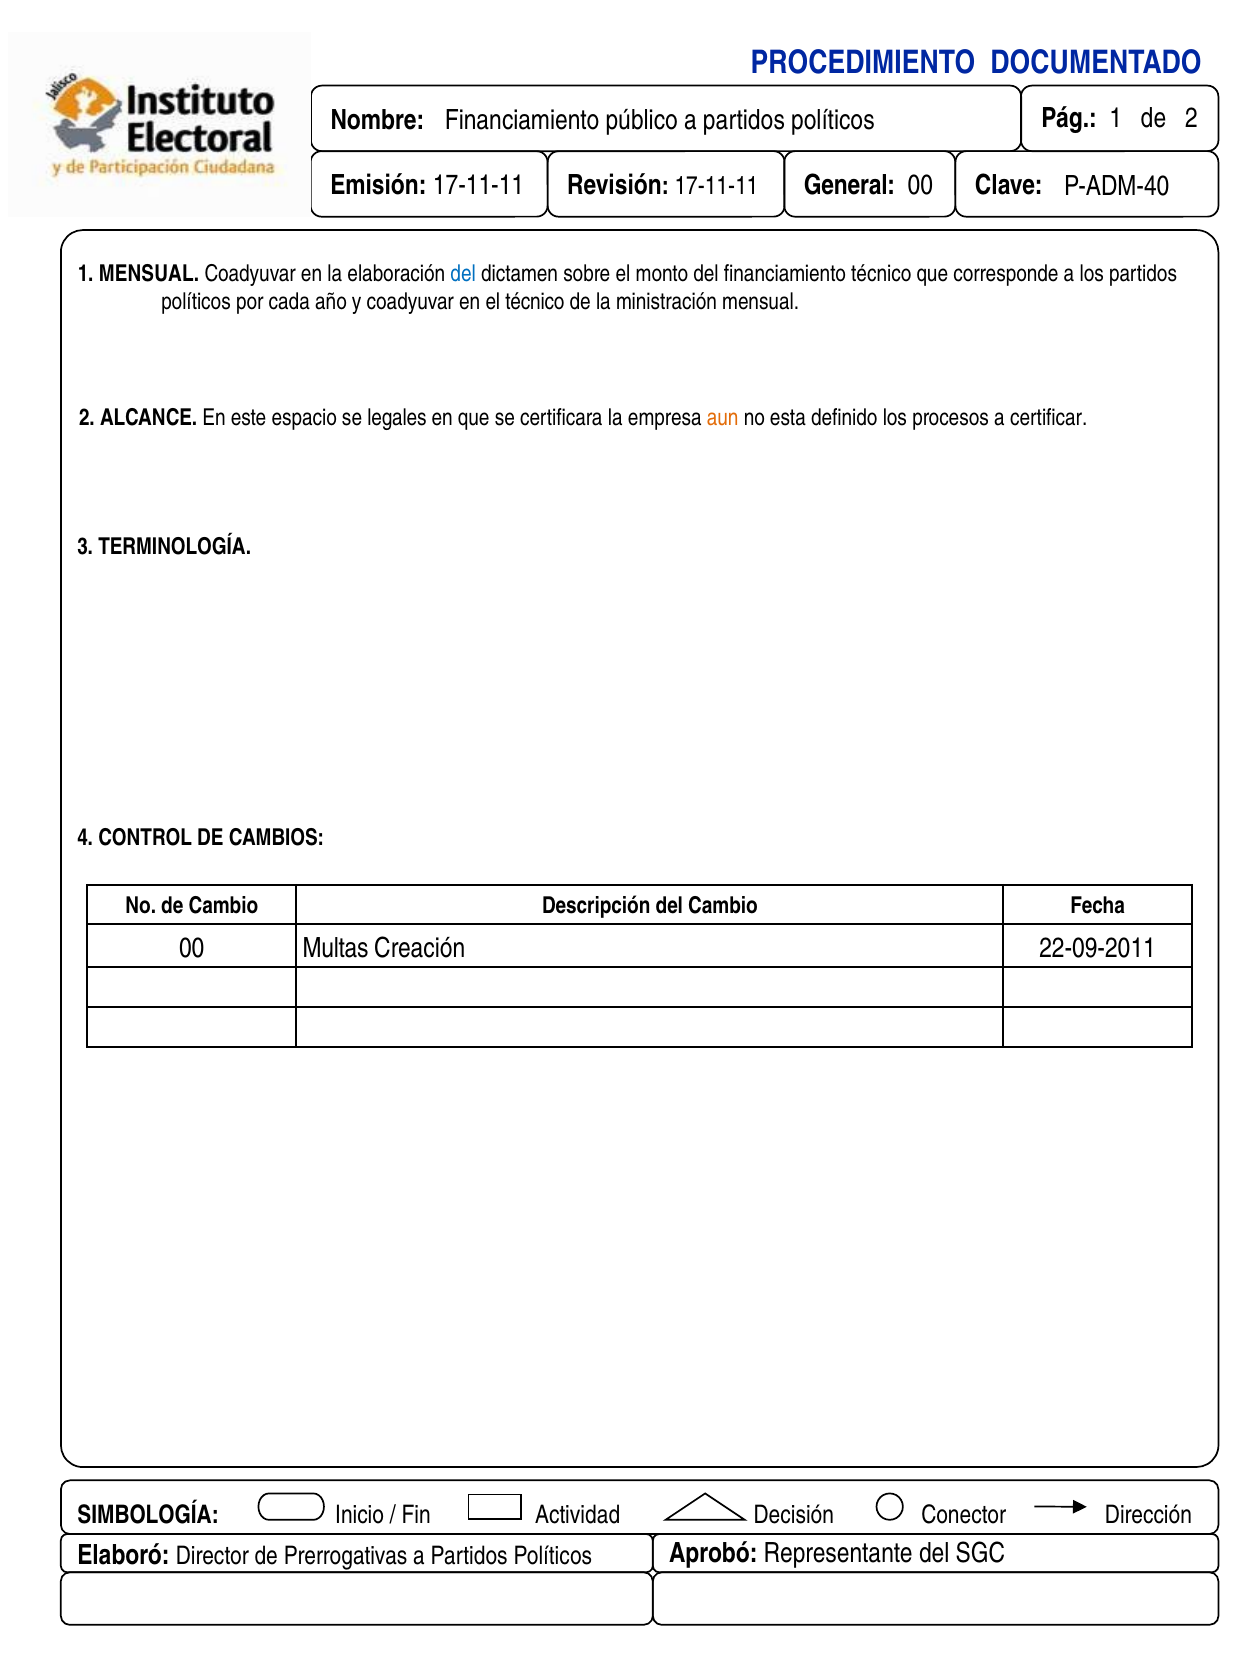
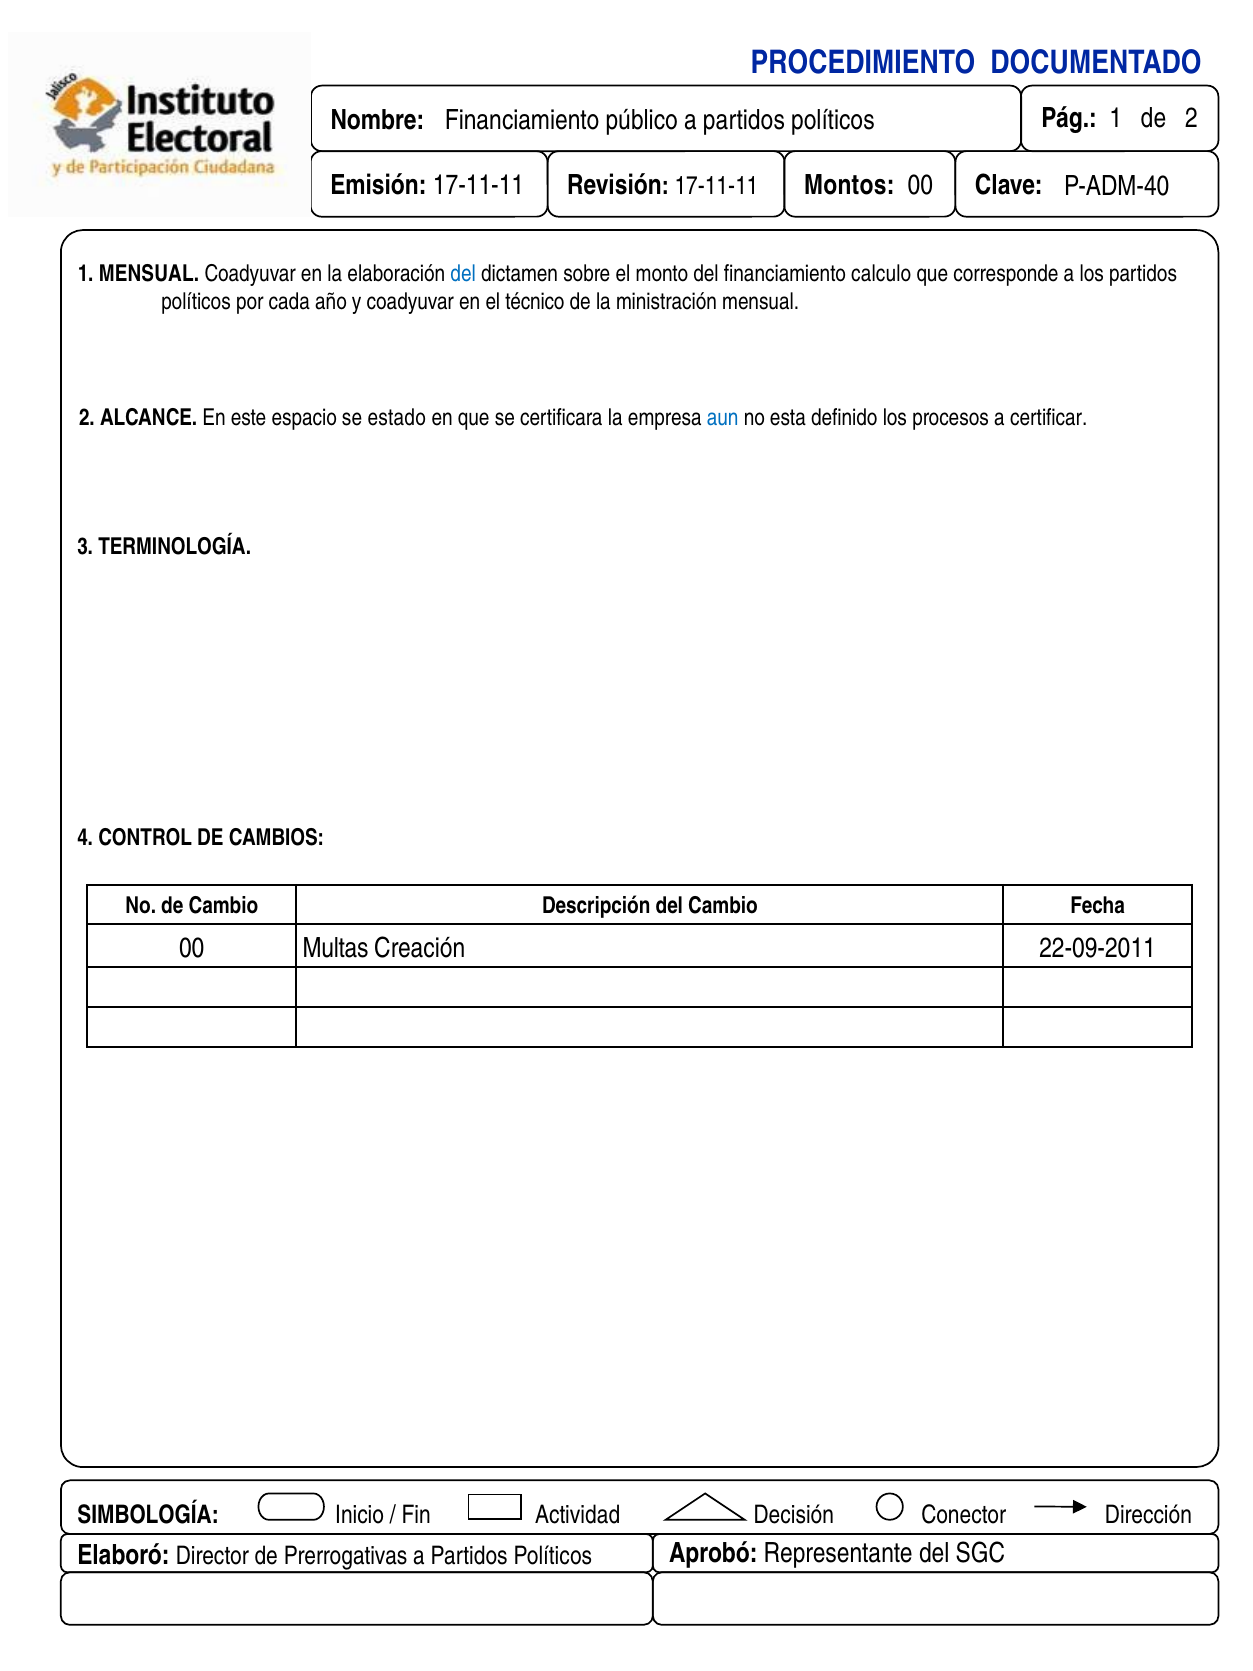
General: General -> Montos
financiamiento técnico: técnico -> calculo
legales: legales -> estado
aun colour: orange -> blue
